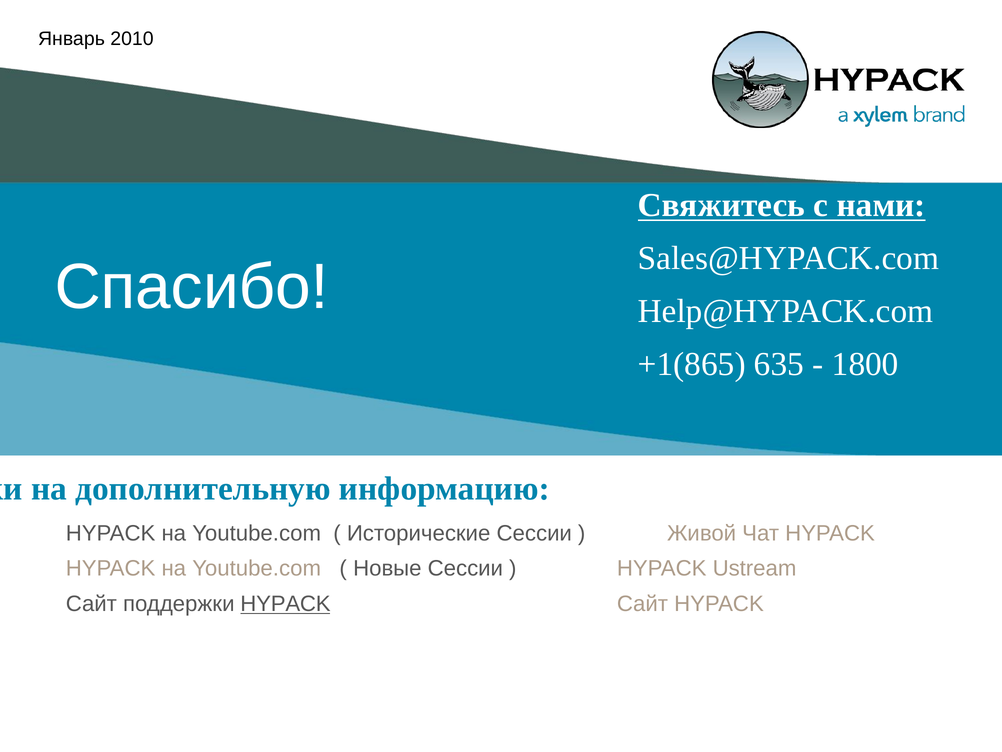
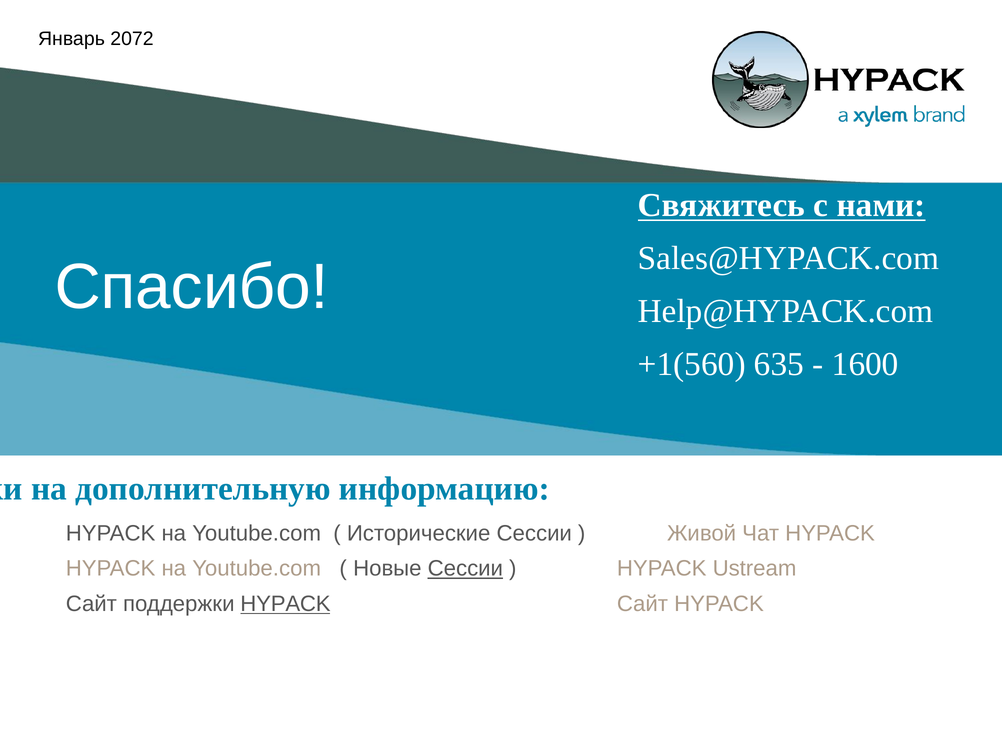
2010: 2010 -> 2072
+1(865: +1(865 -> +1(560
1800: 1800 -> 1600
Сессии at (465, 568) underline: none -> present
